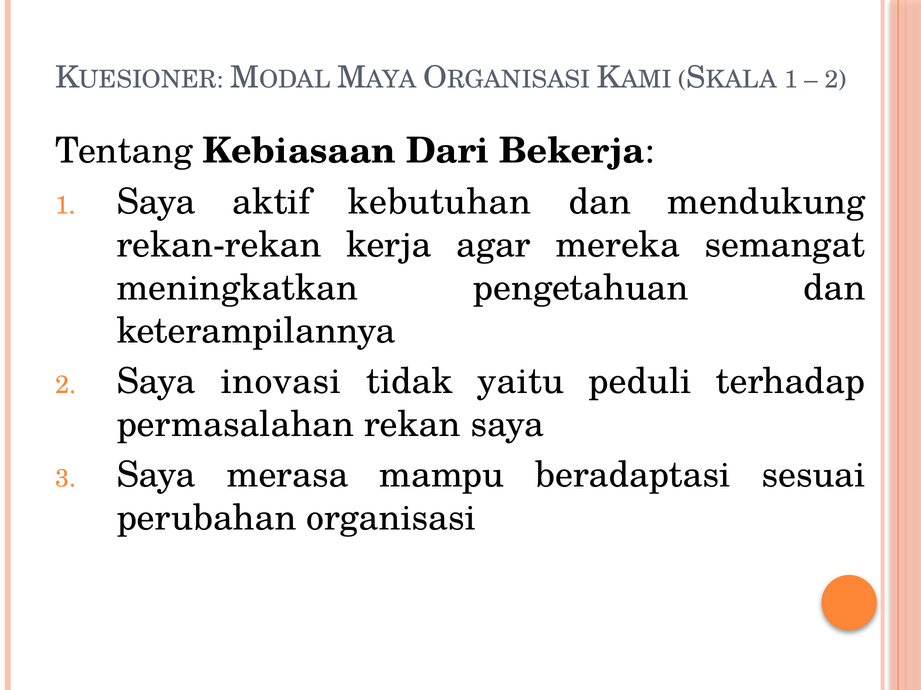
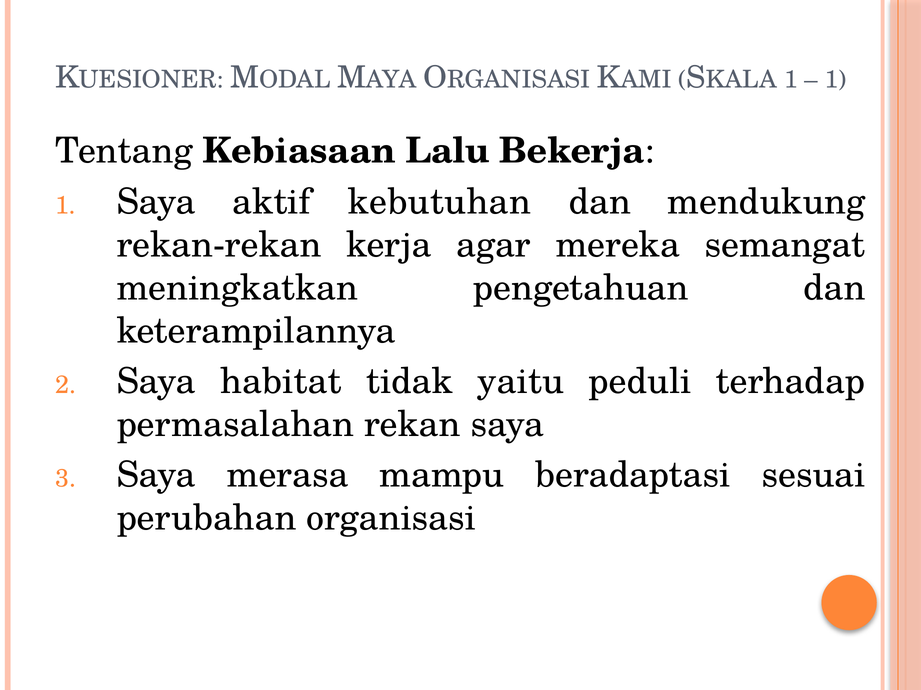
2 at (836, 80): 2 -> 1
Dari: Dari -> Lalu
inovasi: inovasi -> habitat
